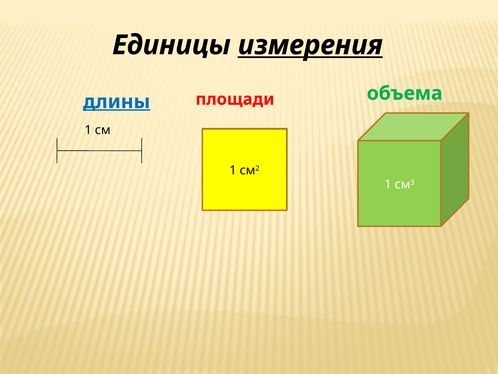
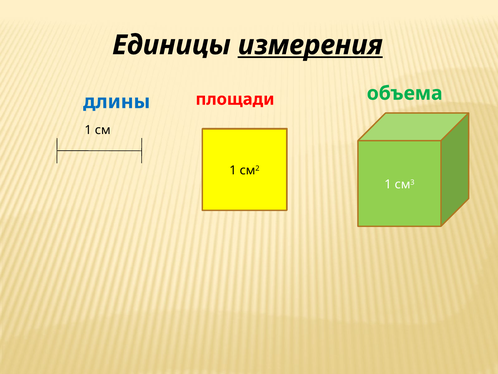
длины underline: present -> none
